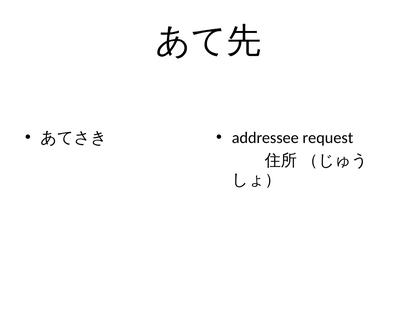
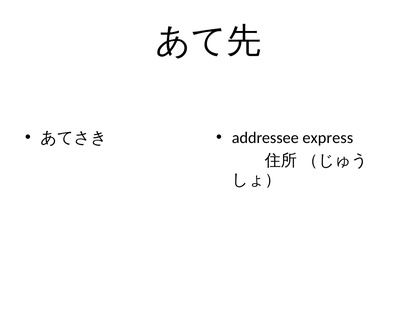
request: request -> express
